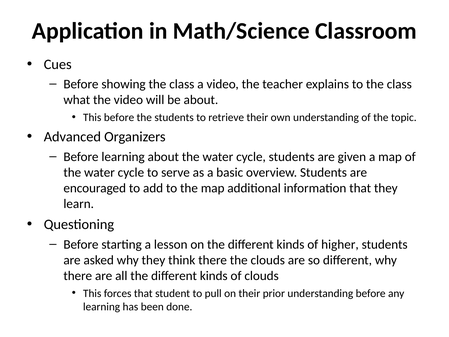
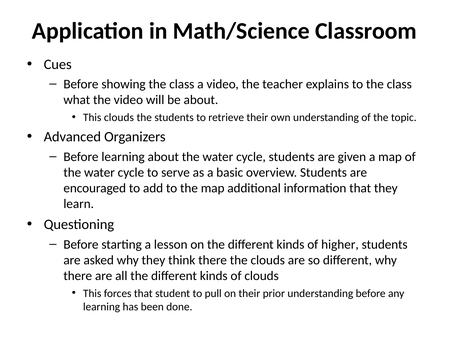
This before: before -> clouds
